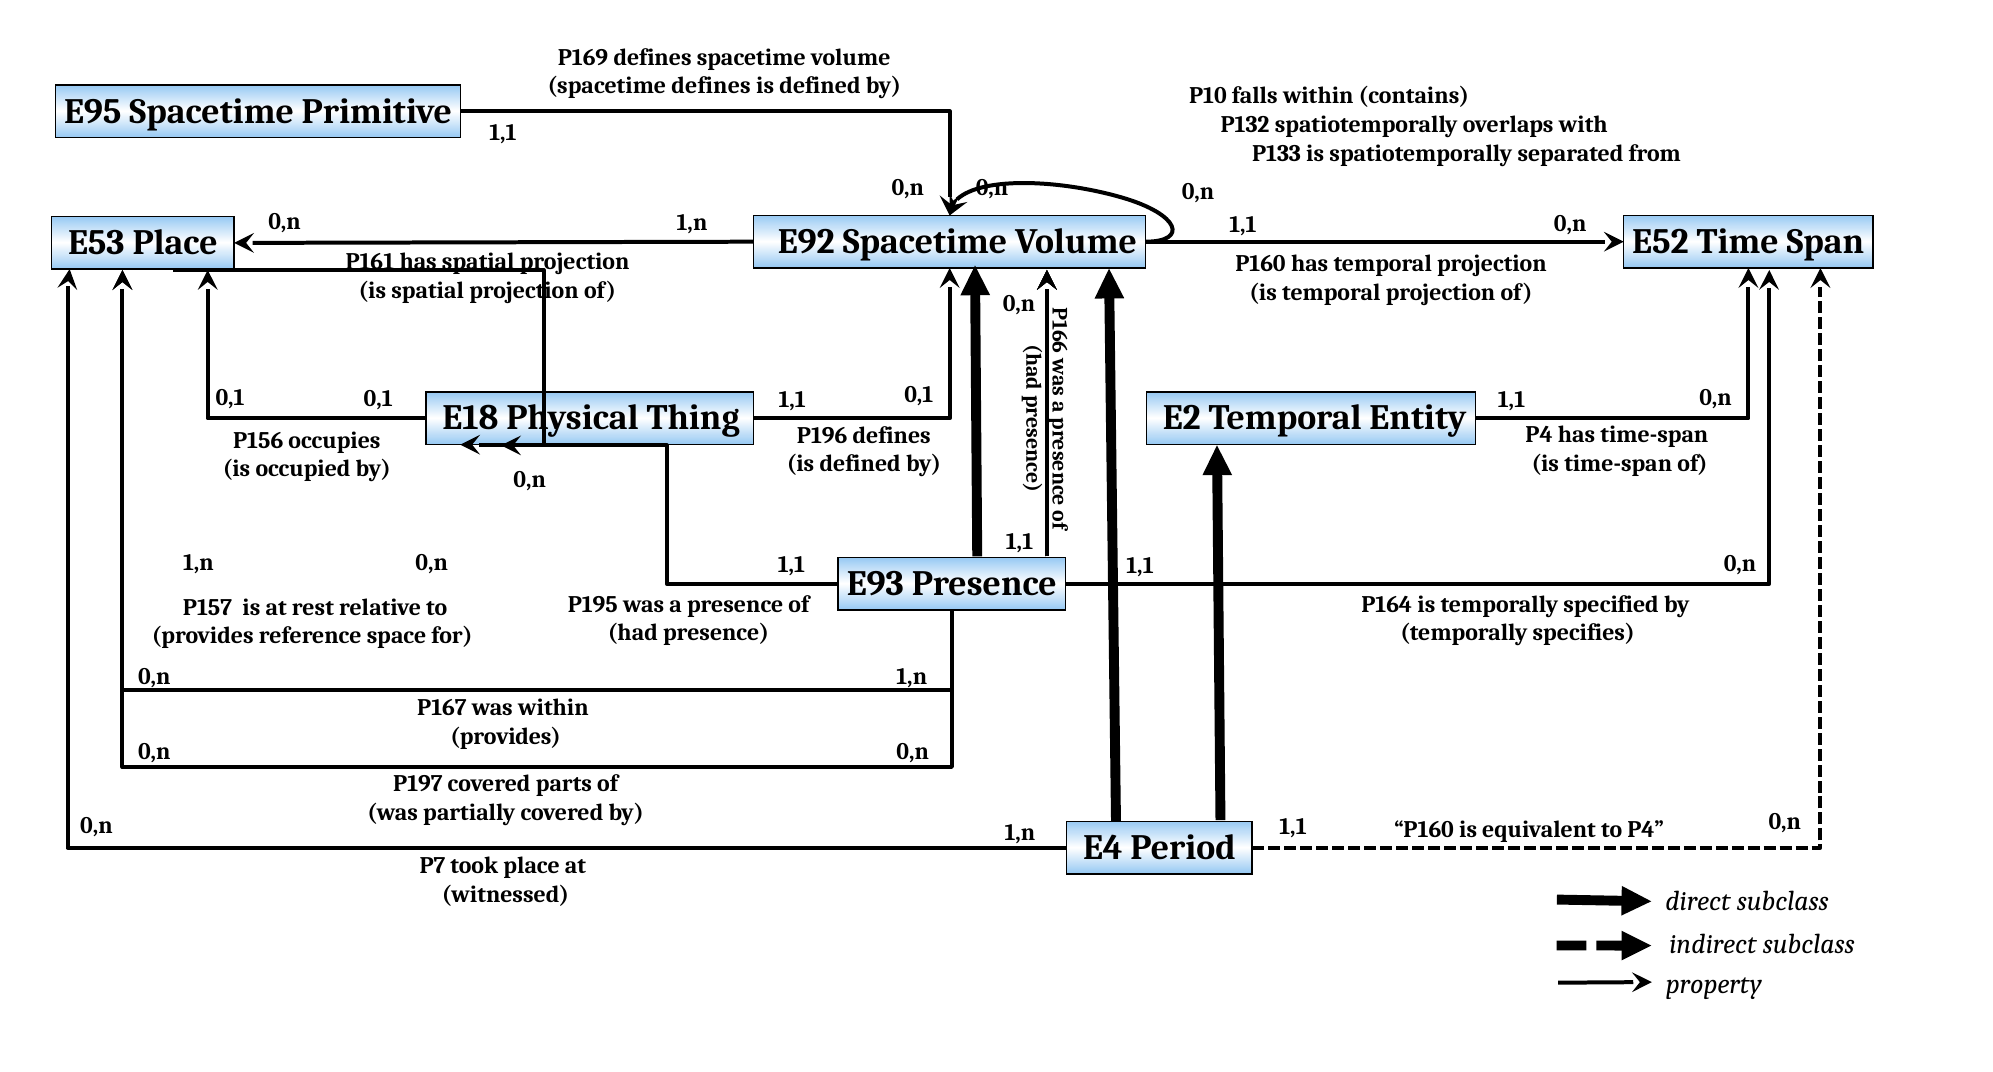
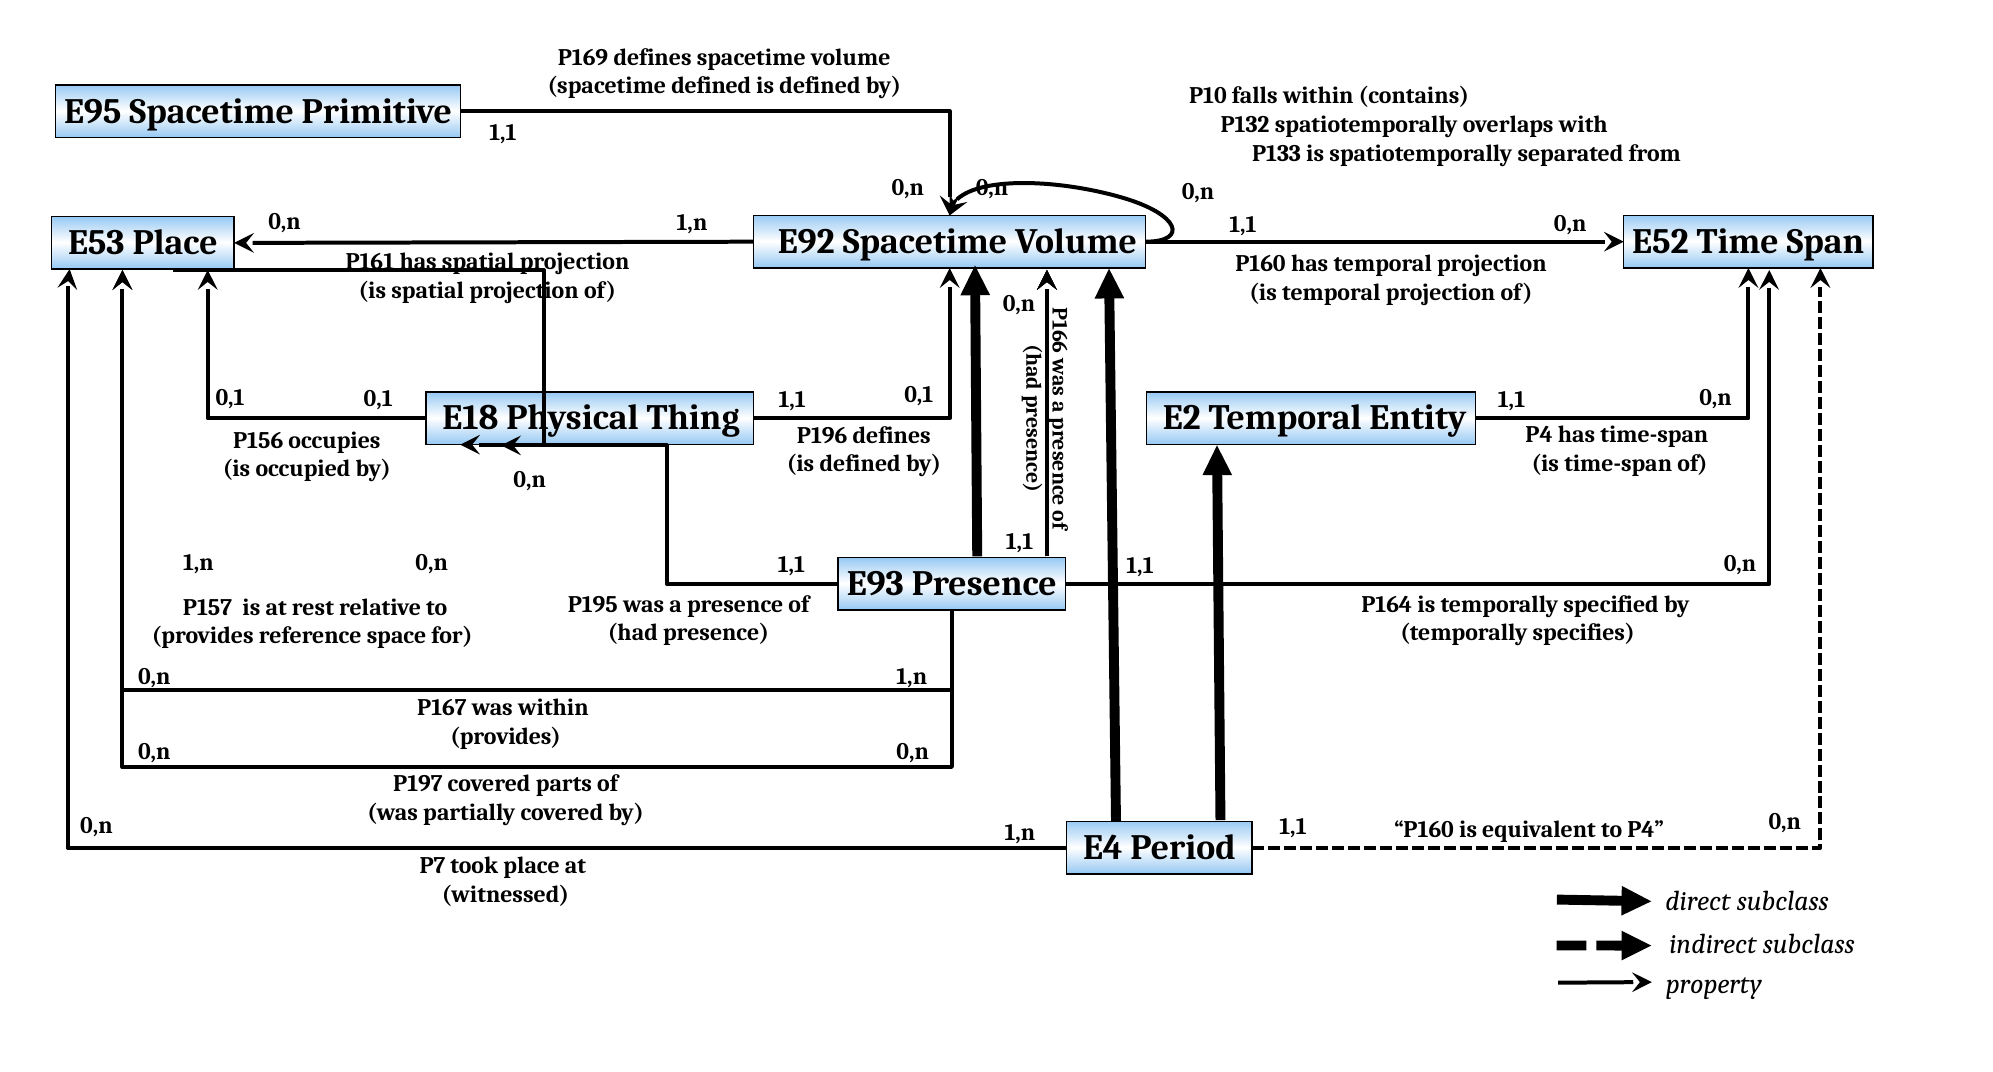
spacetime defines: defines -> defined
